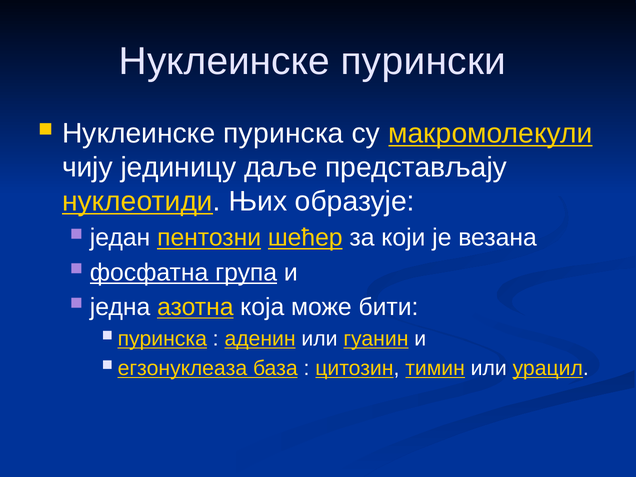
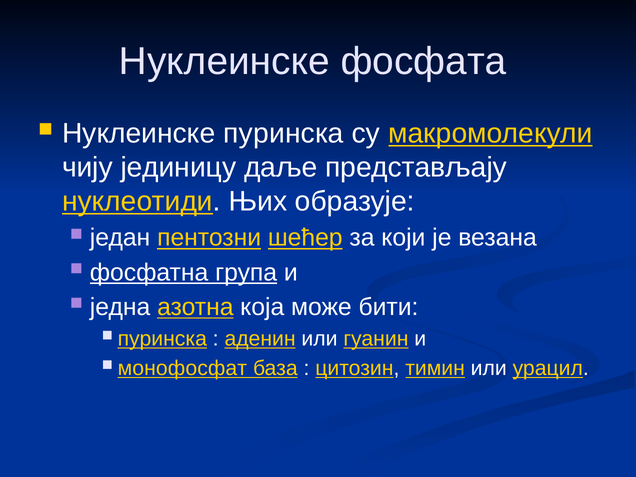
пурински: пурински -> фосфата
егзонуклеаза: егзонуклеаза -> монофосфат
